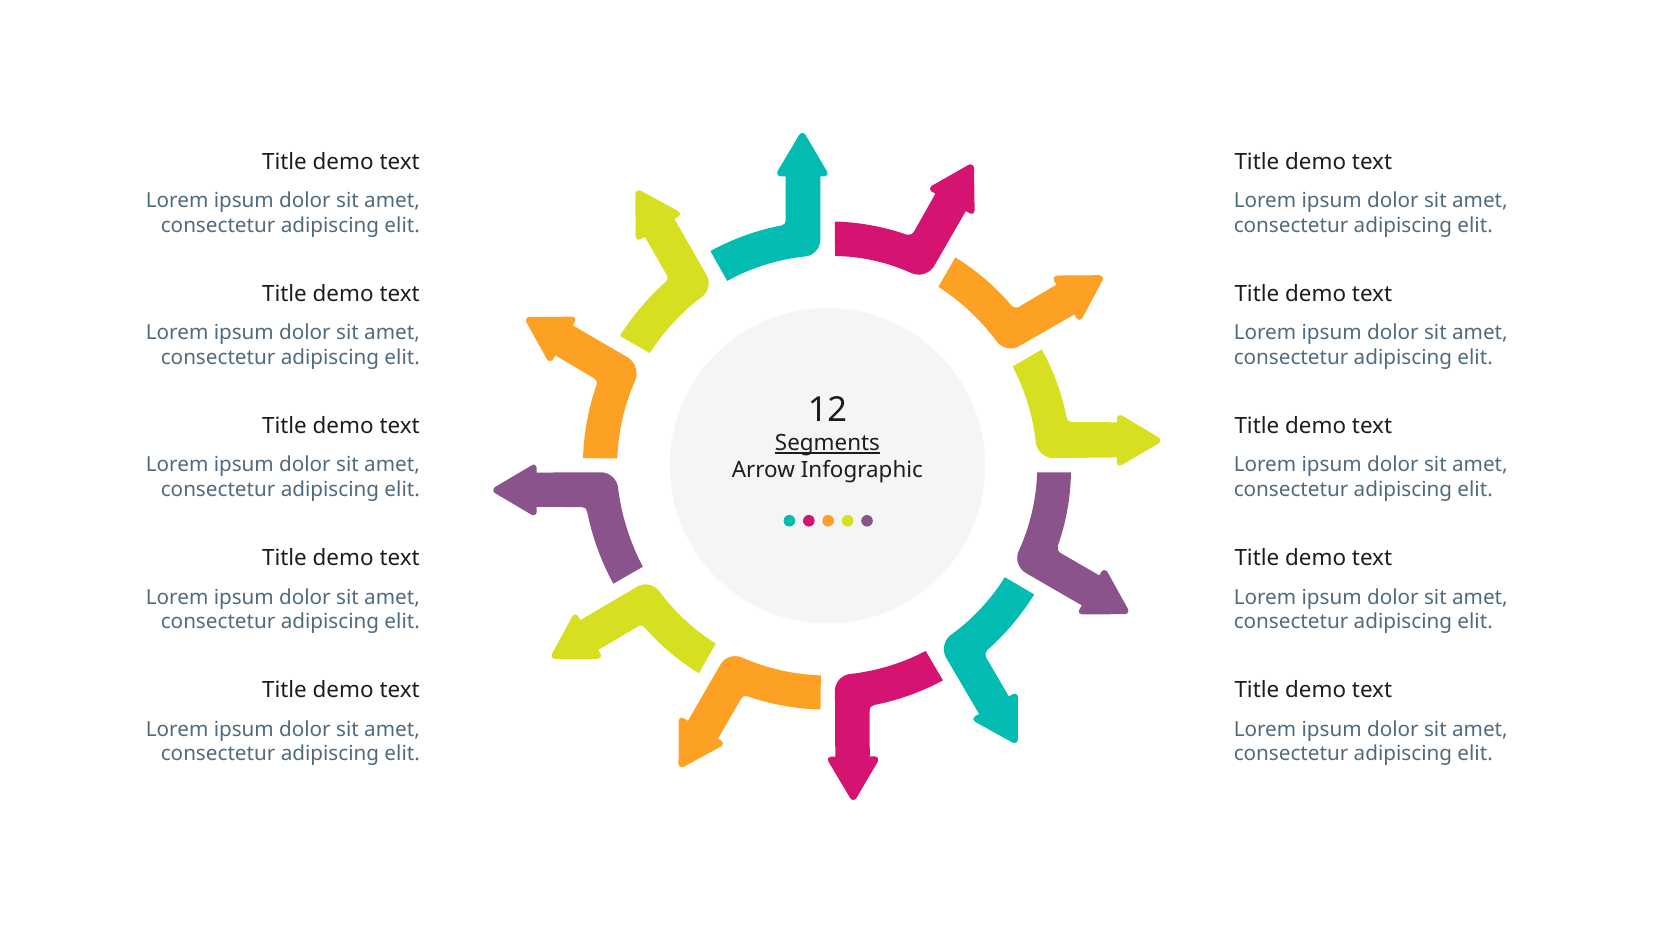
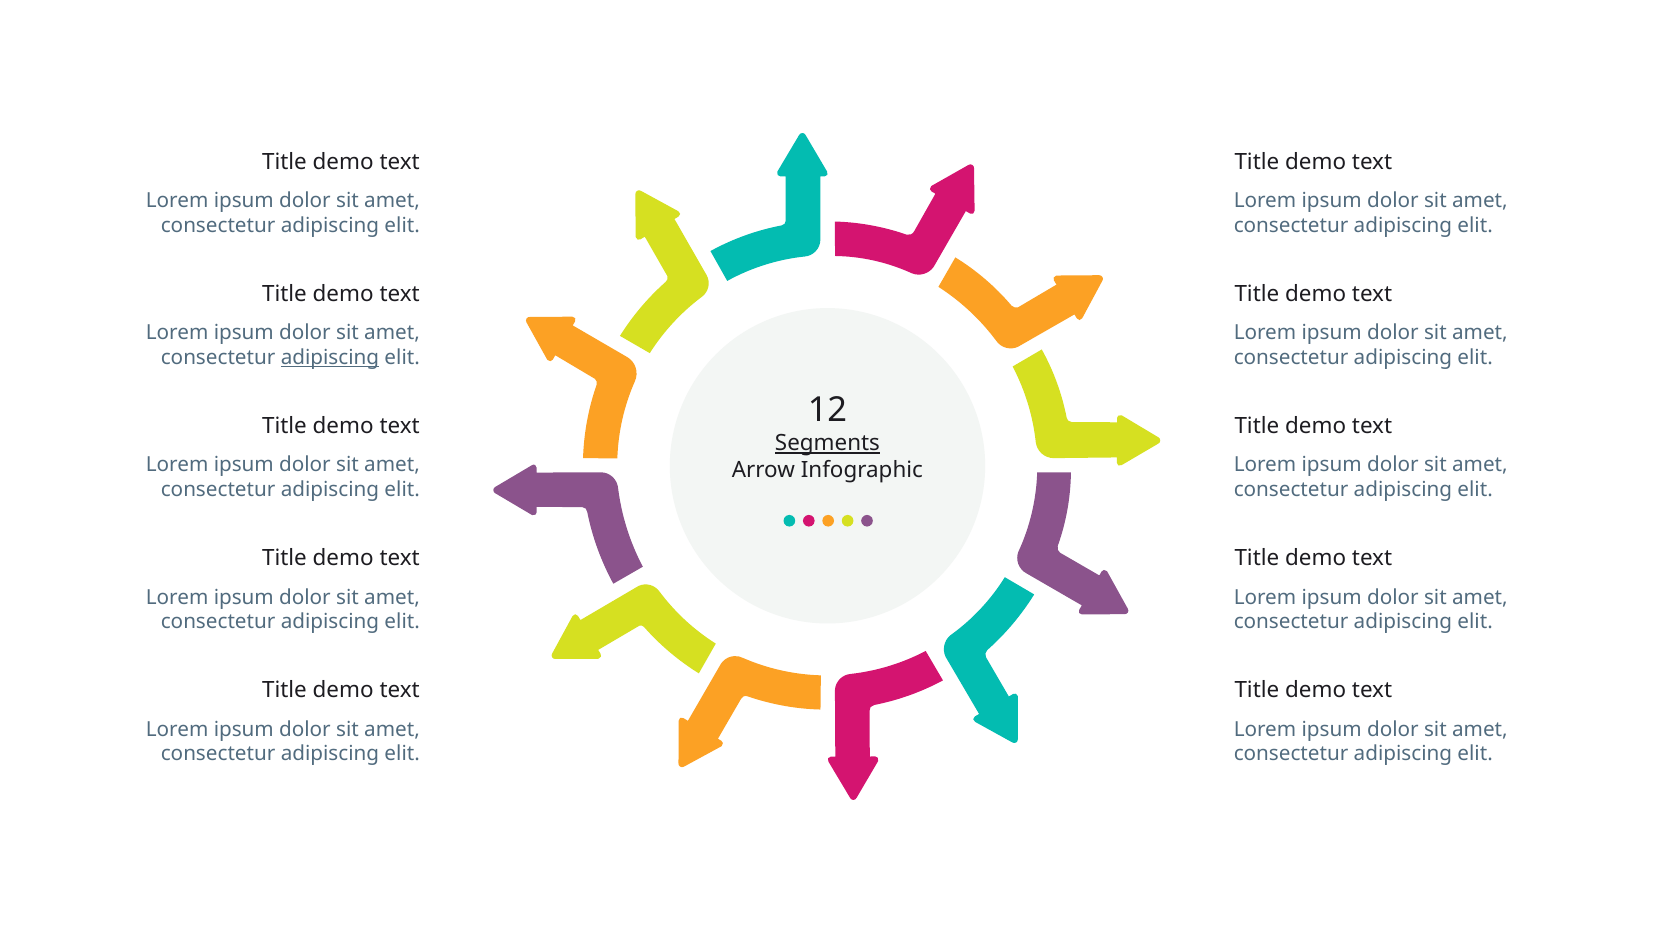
adipiscing at (330, 358) underline: none -> present
